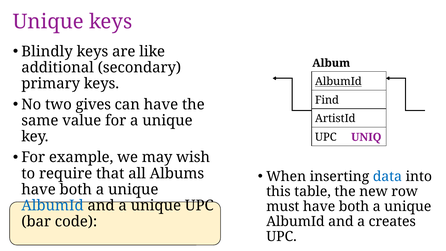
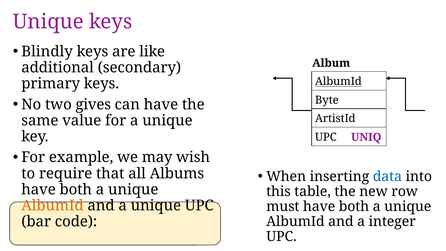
Find: Find -> Byte
AlbumId at (52, 205) colour: blue -> orange
creates: creates -> integer
